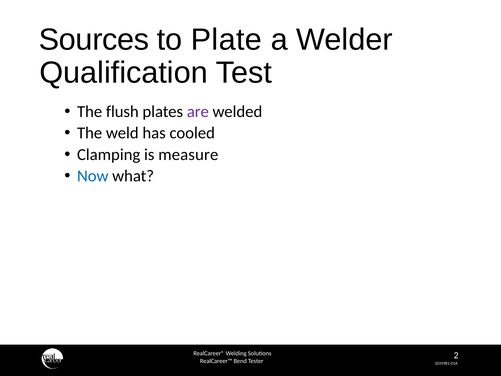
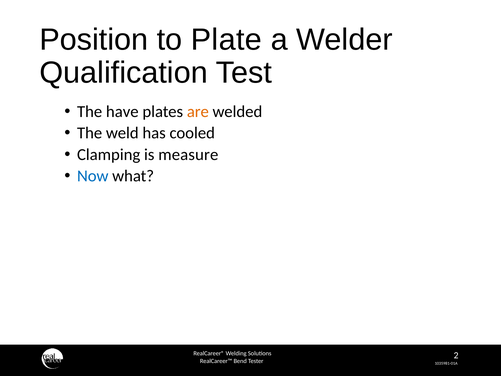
Sources: Sources -> Position
flush: flush -> have
are colour: purple -> orange
